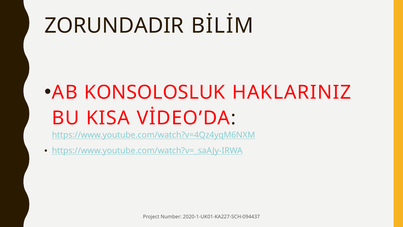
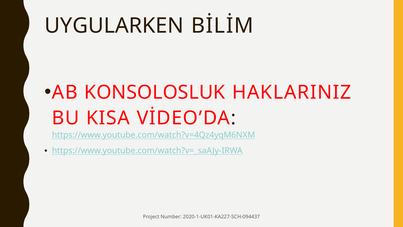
ZORUNDADIR: ZORUNDADIR -> UYGULARKEN
